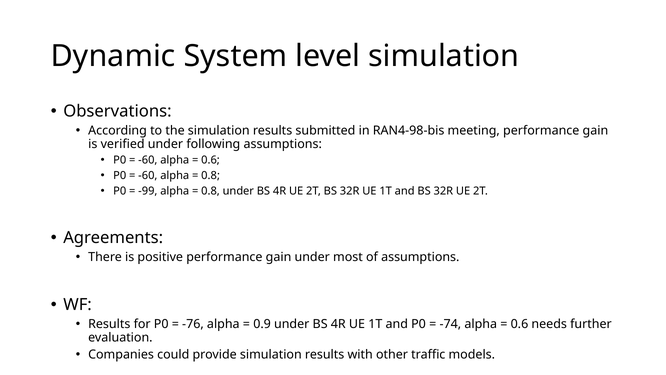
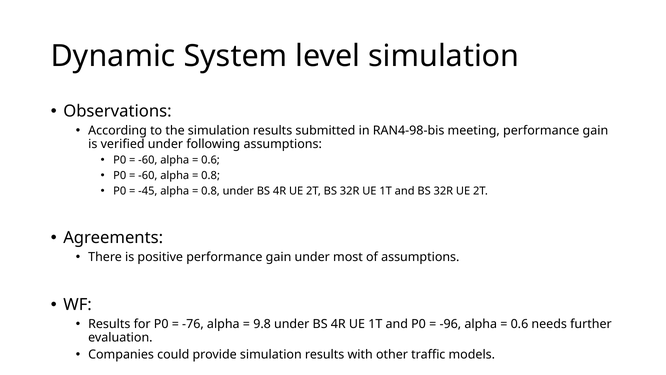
-99: -99 -> -45
0.9: 0.9 -> 9.8
-74: -74 -> -96
